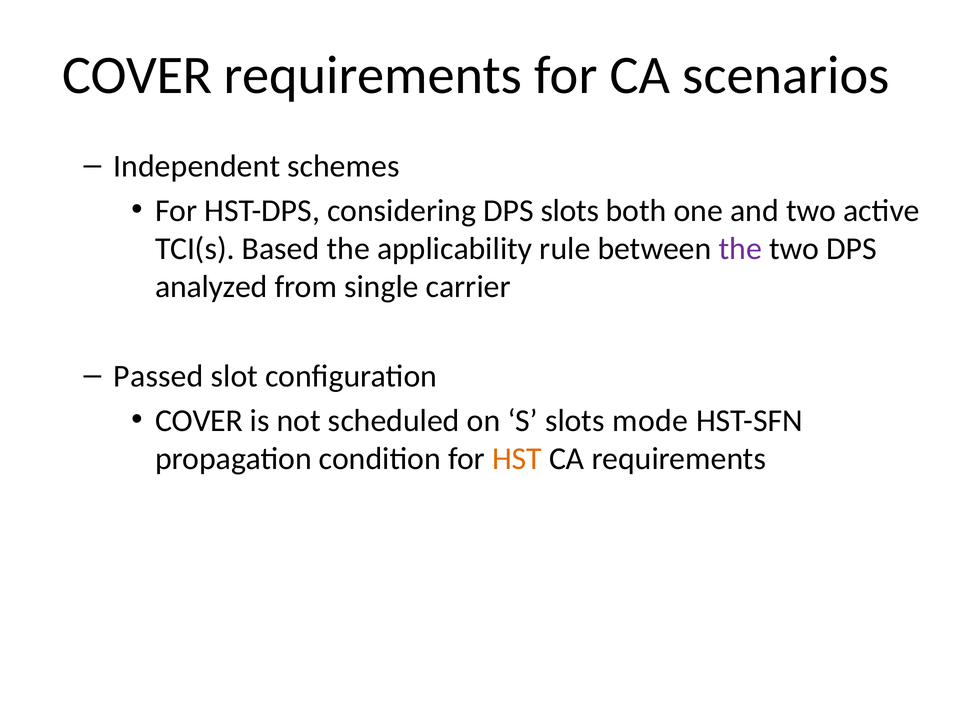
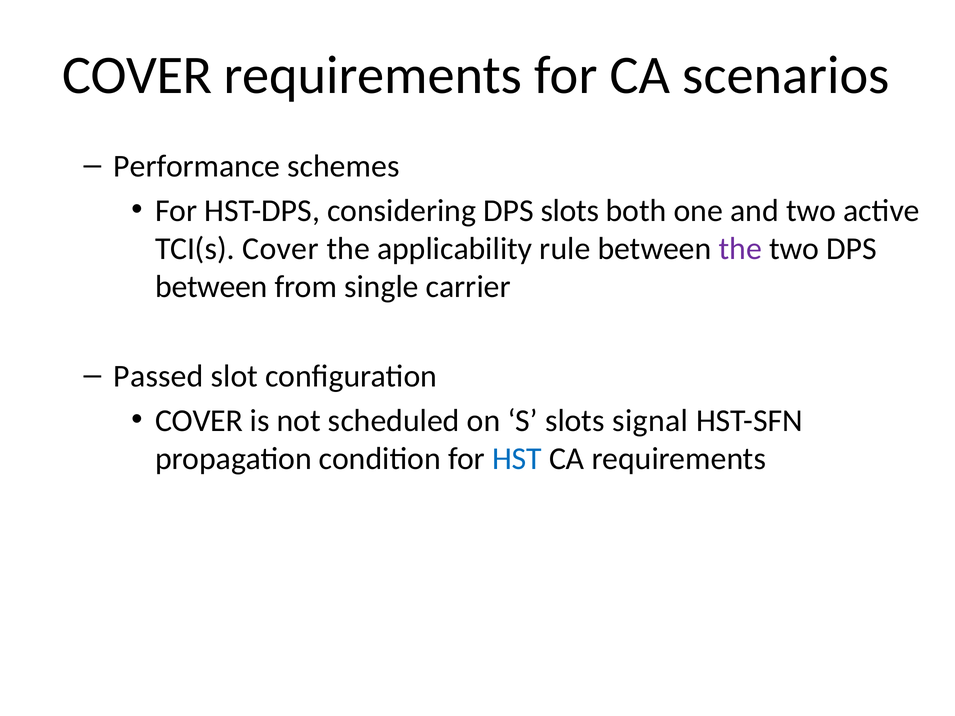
Independent: Independent -> Performance
TCI(s Based: Based -> Cover
analyzed at (211, 287): analyzed -> between
mode: mode -> signal
HST colour: orange -> blue
